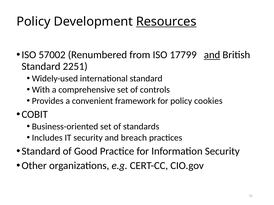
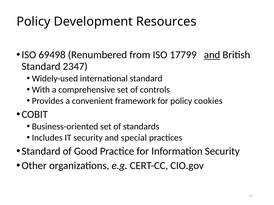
Resources underline: present -> none
57002: 57002 -> 69498
2251: 2251 -> 2347
breach: breach -> special
